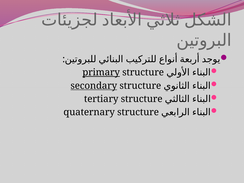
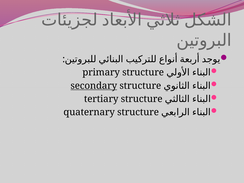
primary underline: present -> none
